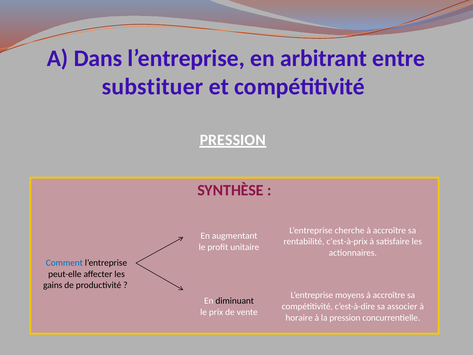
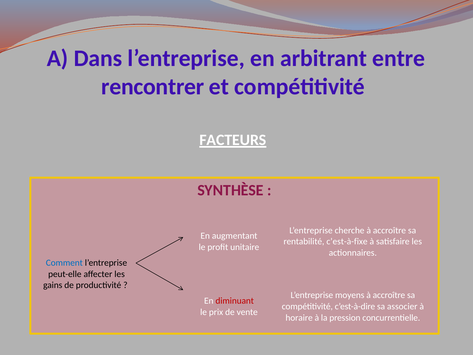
substituer: substituer -> rencontrer
PRESSION at (233, 140): PRESSION -> FACTEURS
c’est-à-prix: c’est-à-prix -> c’est-à-fixe
diminuant colour: black -> red
